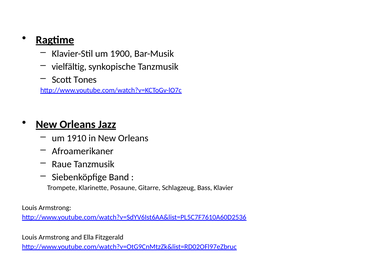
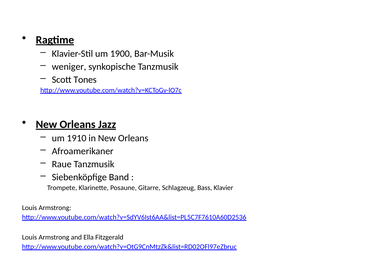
vielfältig: vielfältig -> weniger
